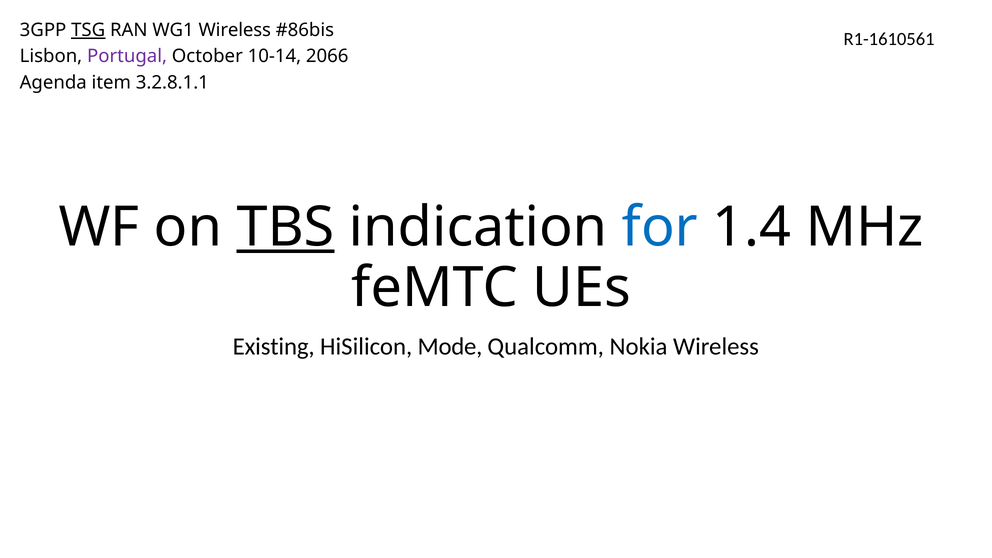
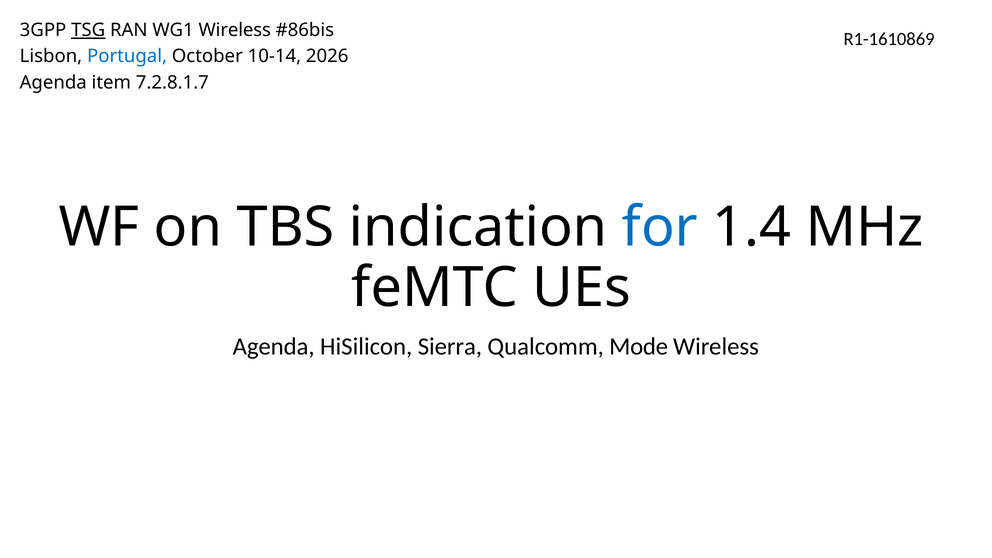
R1-1610561: R1-1610561 -> R1-1610869
Portugal colour: purple -> blue
2066: 2066 -> 2026
3.2.8.1.1: 3.2.8.1.1 -> 7.2.8.1.7
TBS underline: present -> none
Existing at (274, 346): Existing -> Agenda
Mode: Mode -> Sierra
Nokia: Nokia -> Mode
